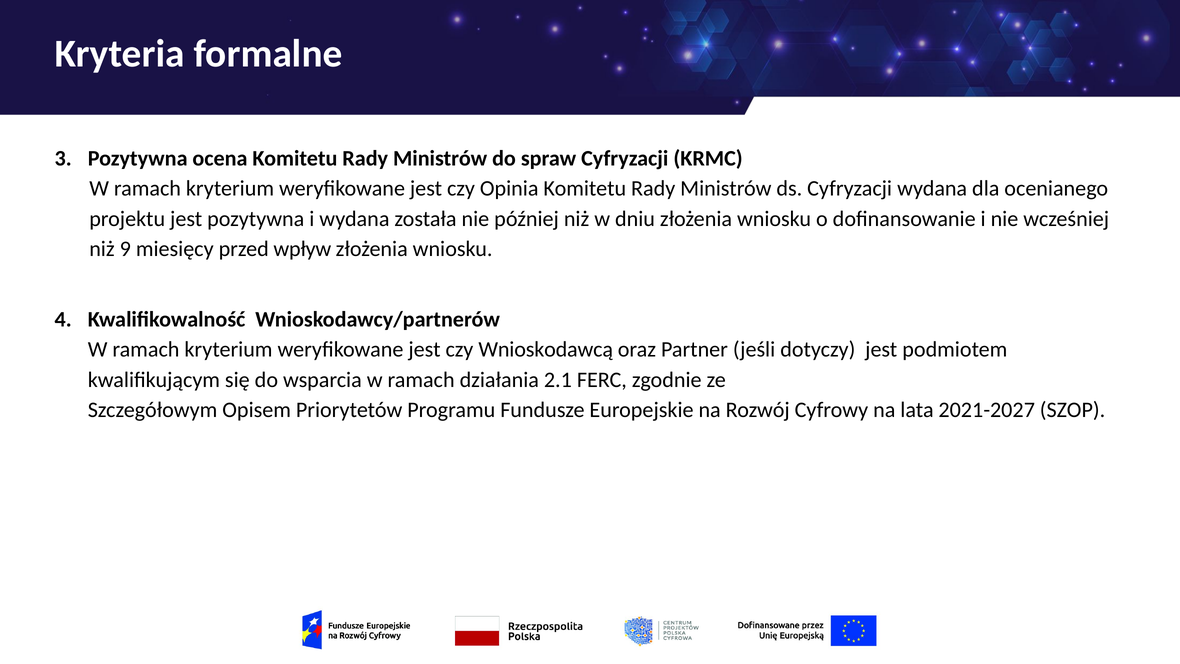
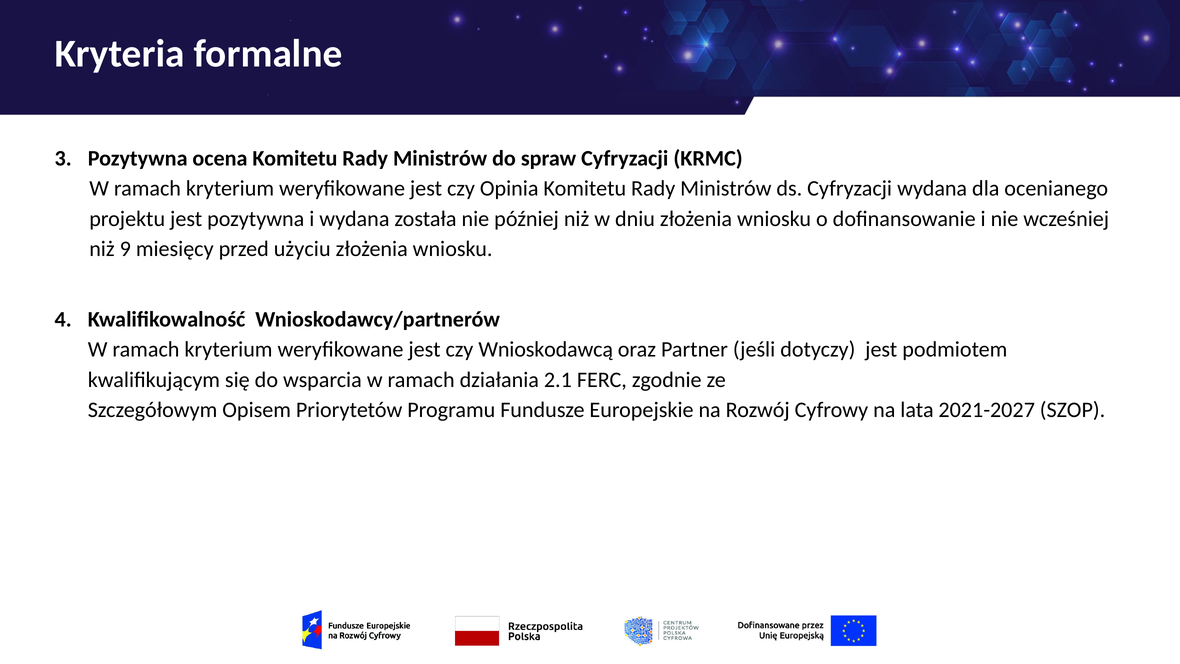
wpływ: wpływ -> użyciu
